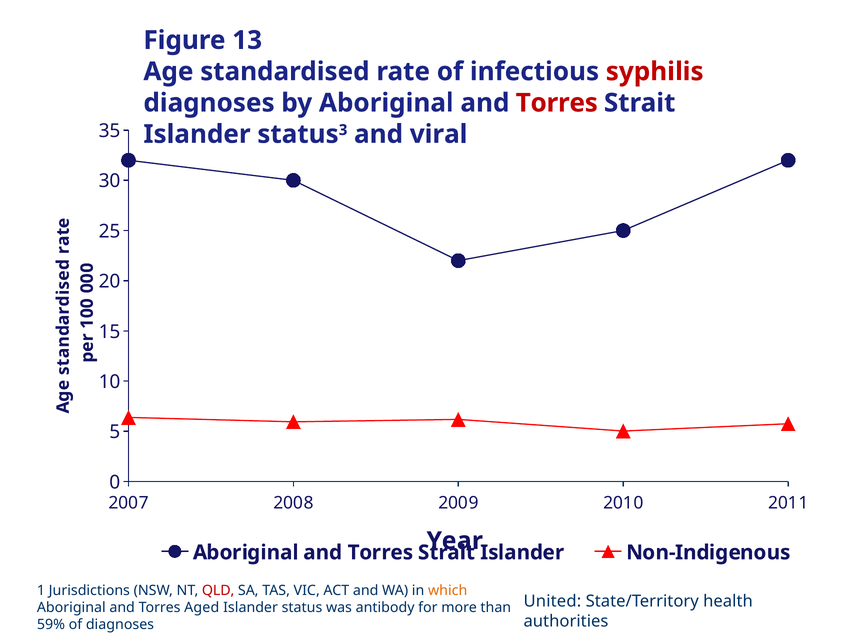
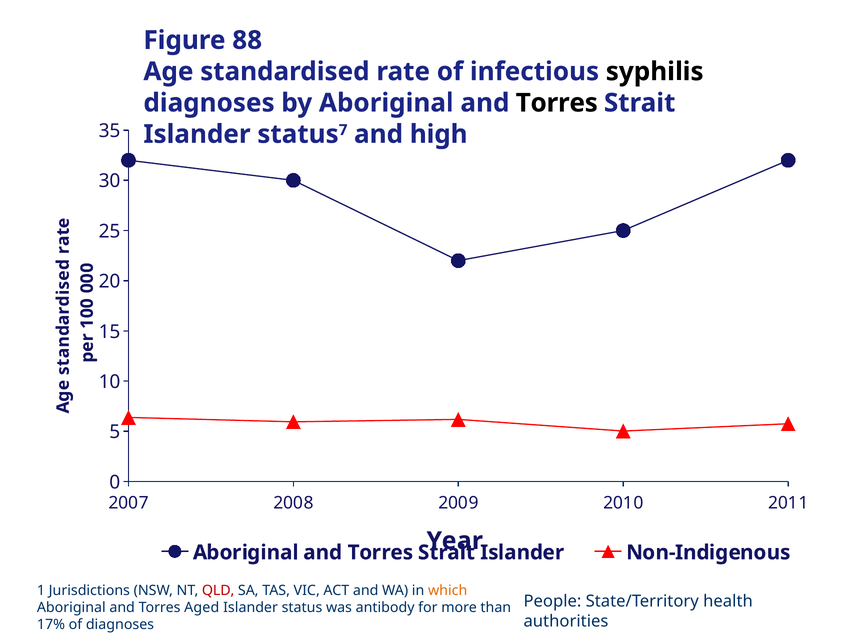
13: 13 -> 88
syphilis colour: red -> black
Torres at (557, 103) colour: red -> black
3: 3 -> 7
viral: viral -> high
United: United -> People
59%: 59% -> 17%
